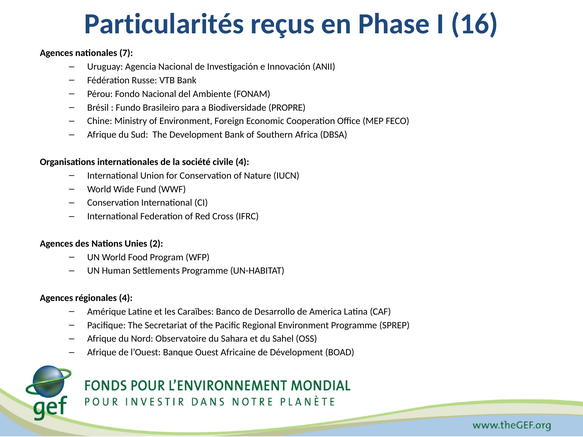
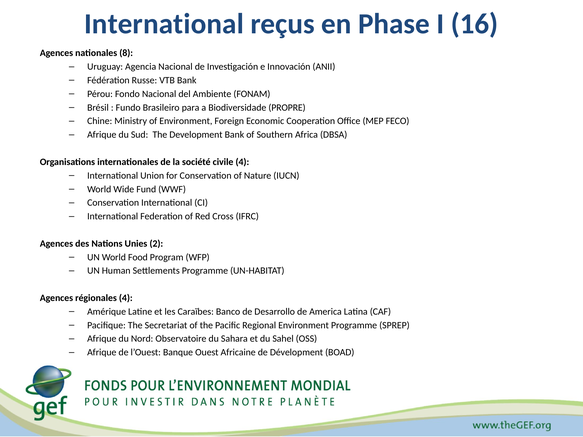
Particularités at (164, 24): Particularités -> International
7: 7 -> 8
